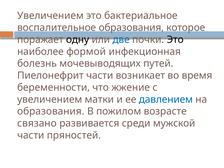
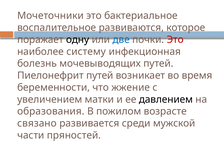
Увеличением at (50, 16): Увеличением -> Мочеточники
воспалительное образования: образования -> развиваются
Это at (175, 40) colour: black -> red
формой: формой -> систему
Пиелонефрит части: части -> путей
давлением colour: blue -> black
